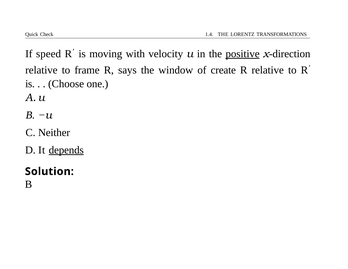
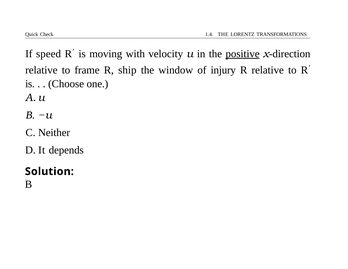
says: says -> ship
create: create -> injury
depends underline: present -> none
